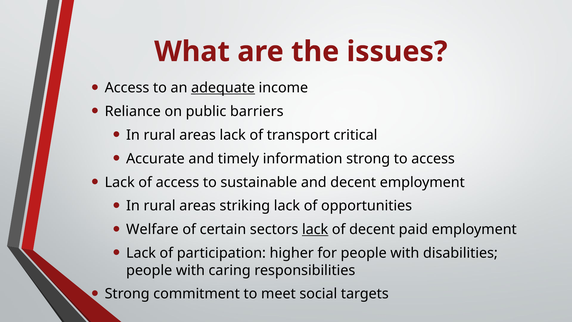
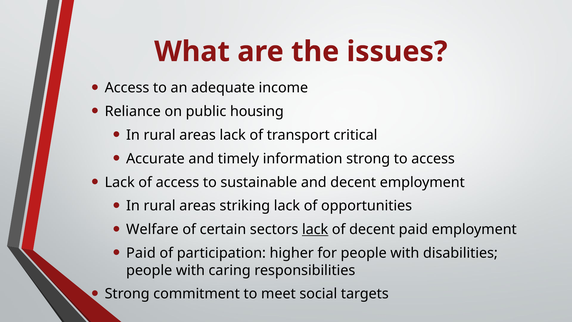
adequate underline: present -> none
barriers: barriers -> housing
Lack at (141, 253): Lack -> Paid
